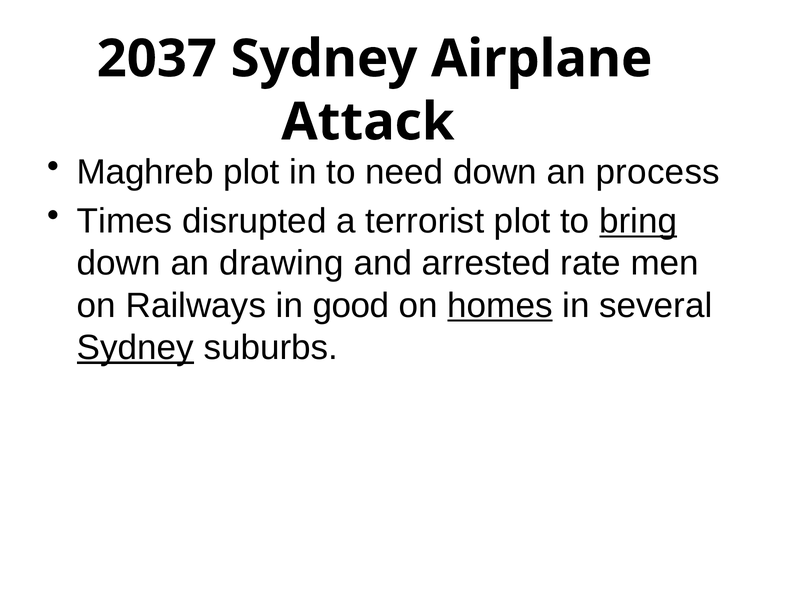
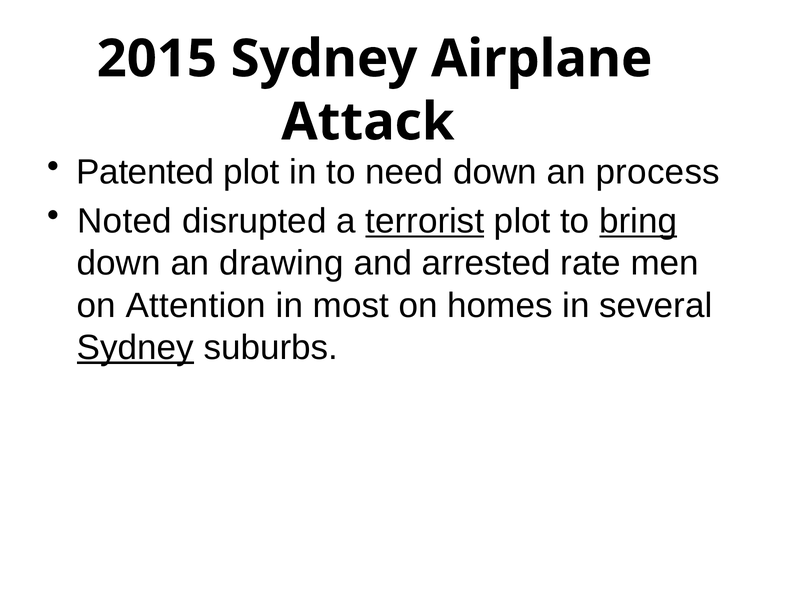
2037: 2037 -> 2015
Maghreb: Maghreb -> Patented
Times: Times -> Noted
terrorist underline: none -> present
Railways: Railways -> Attention
good: good -> most
homes underline: present -> none
